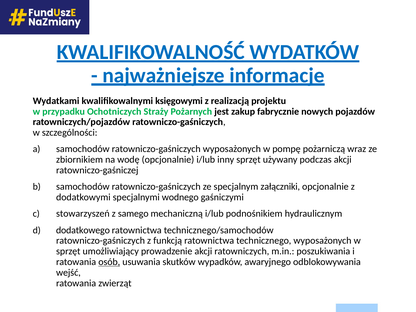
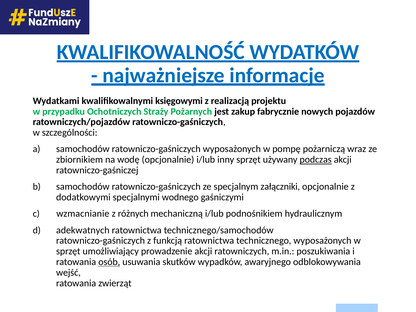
podczas underline: none -> present
stowarzyszeń: stowarzyszeń -> wzmacnianie
samego: samego -> różnych
dodatkowego: dodatkowego -> adekwatnych
